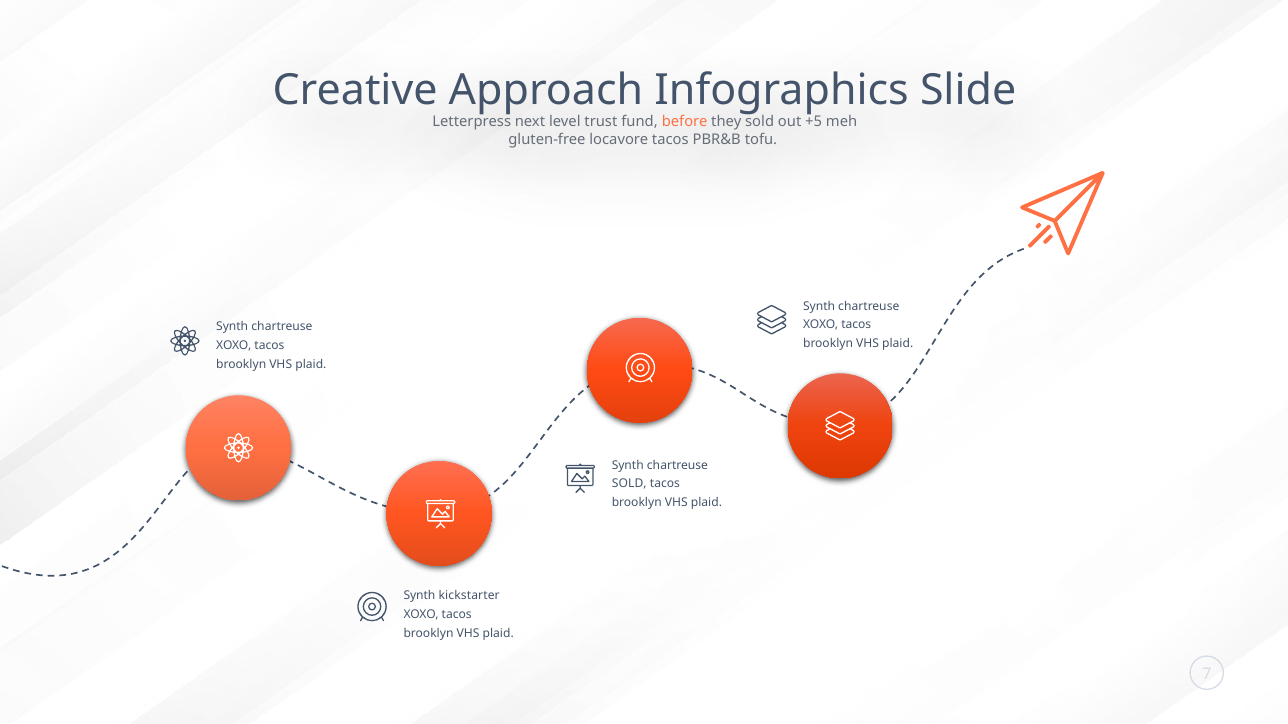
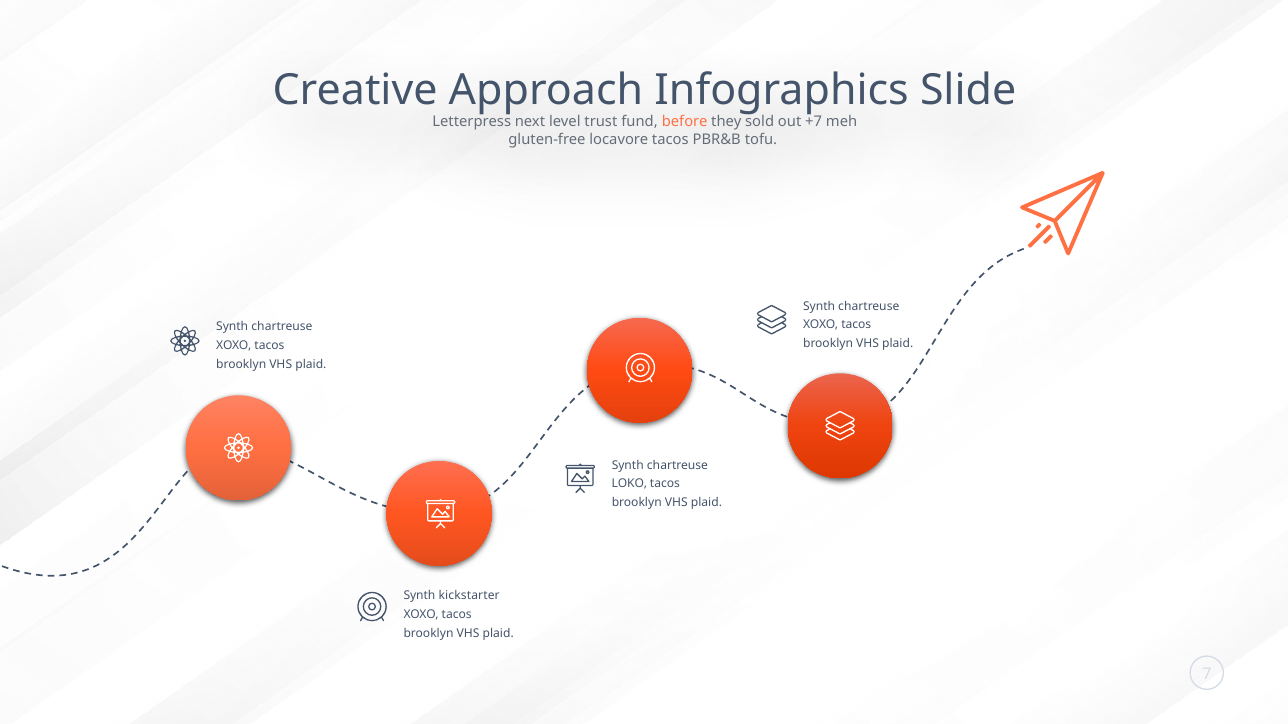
+5: +5 -> +7
SOLD at (629, 484): SOLD -> LOKO
